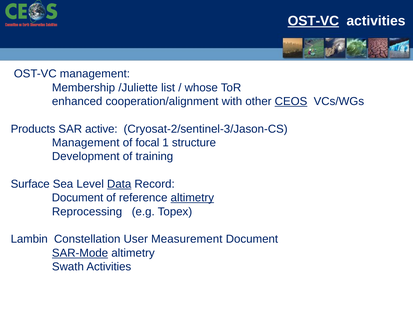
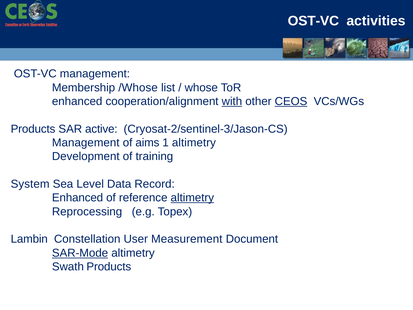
OST-VC at (313, 21) underline: present -> none
/Juliette: /Juliette -> /Whose
with underline: none -> present
focal: focal -> aims
1 structure: structure -> altimetry
Surface: Surface -> System
Data underline: present -> none
Document at (78, 198): Document -> Enhanced
Swath Activities: Activities -> Products
